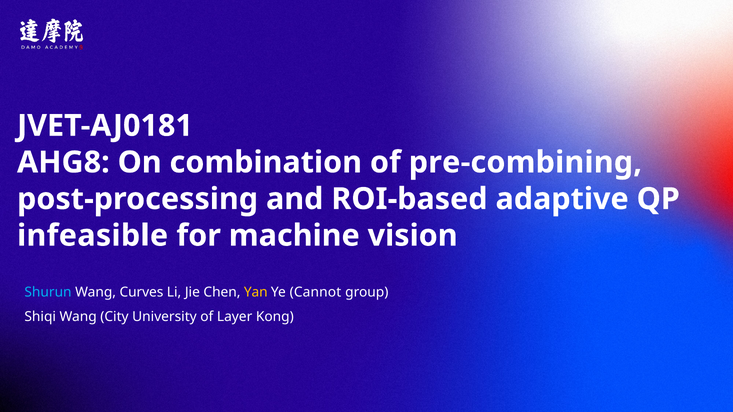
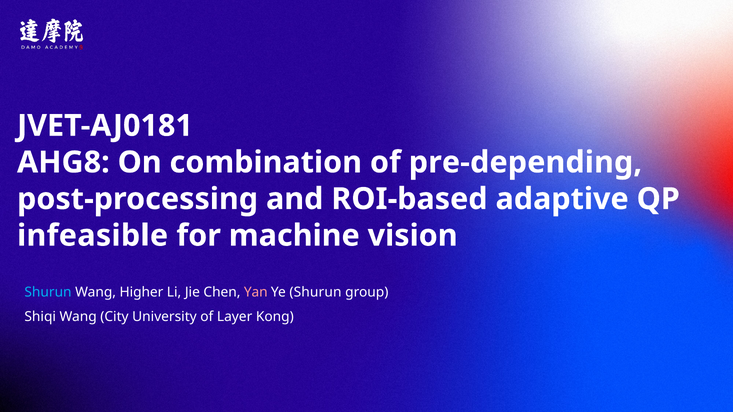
pre-combining: pre-combining -> pre-depending
Curves: Curves -> Higher
Yan colour: yellow -> pink
Ye Cannot: Cannot -> Shurun
